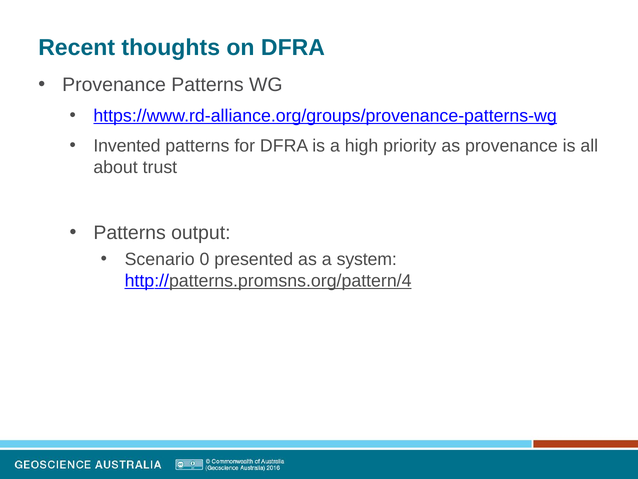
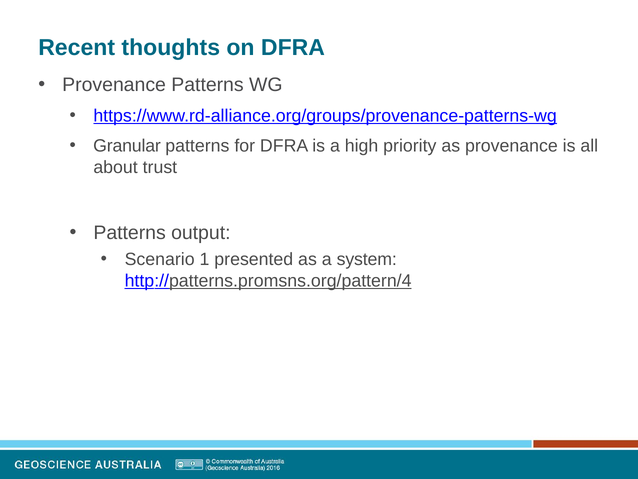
Invented: Invented -> Granular
0: 0 -> 1
